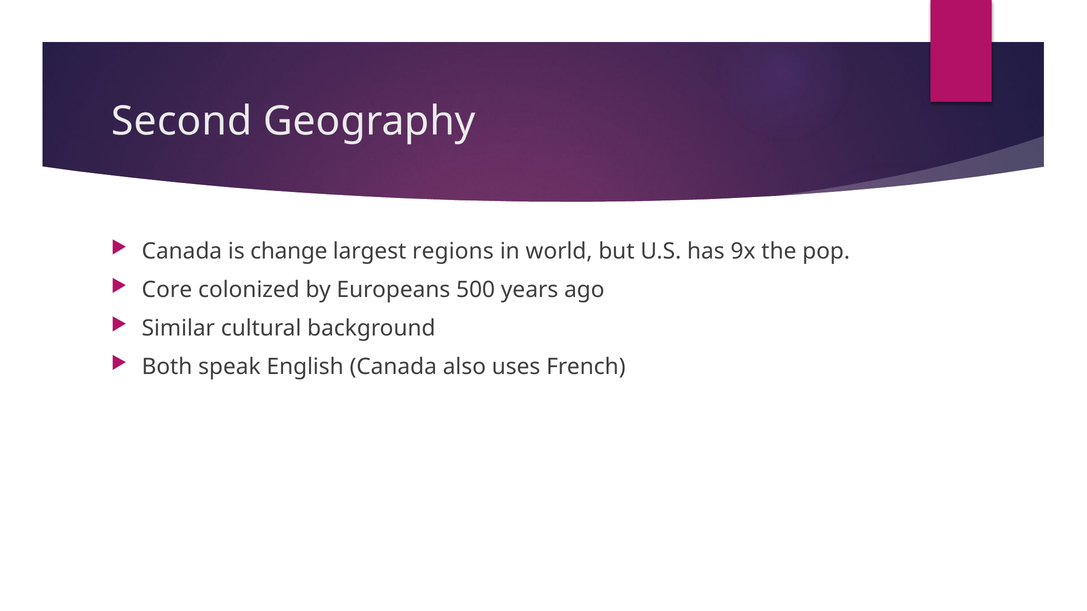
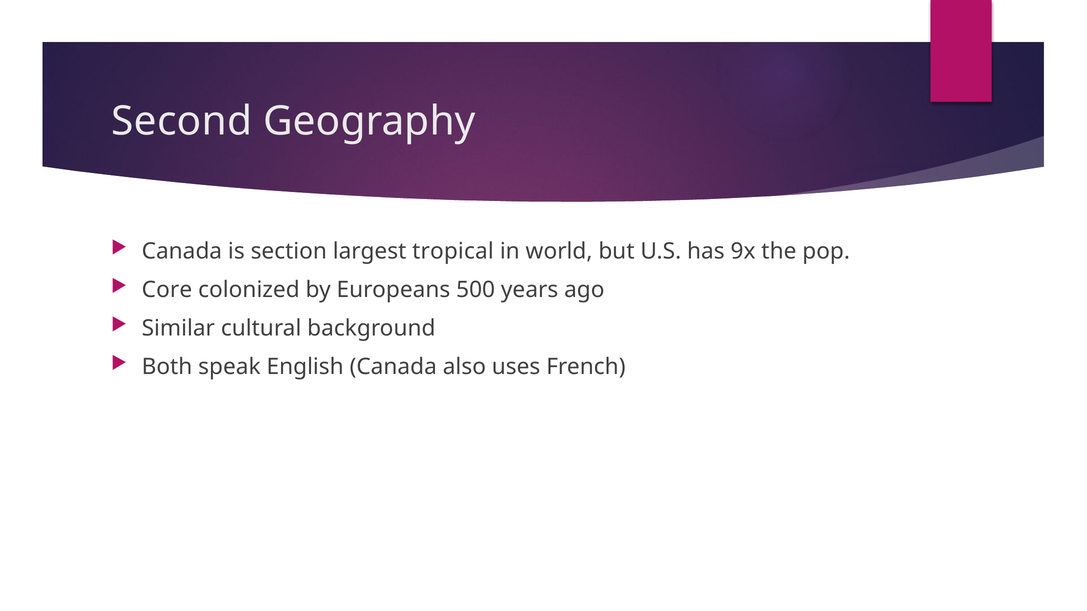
change: change -> section
regions: regions -> tropical
